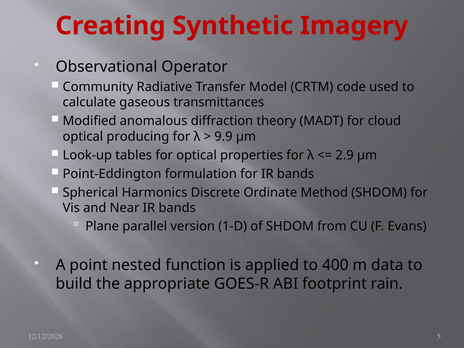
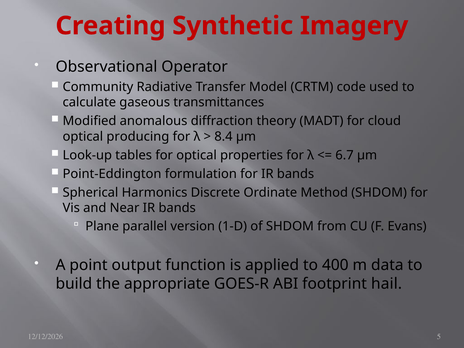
9.9: 9.9 -> 8.4
2.9: 2.9 -> 6.7
nested: nested -> output
rain: rain -> hail
